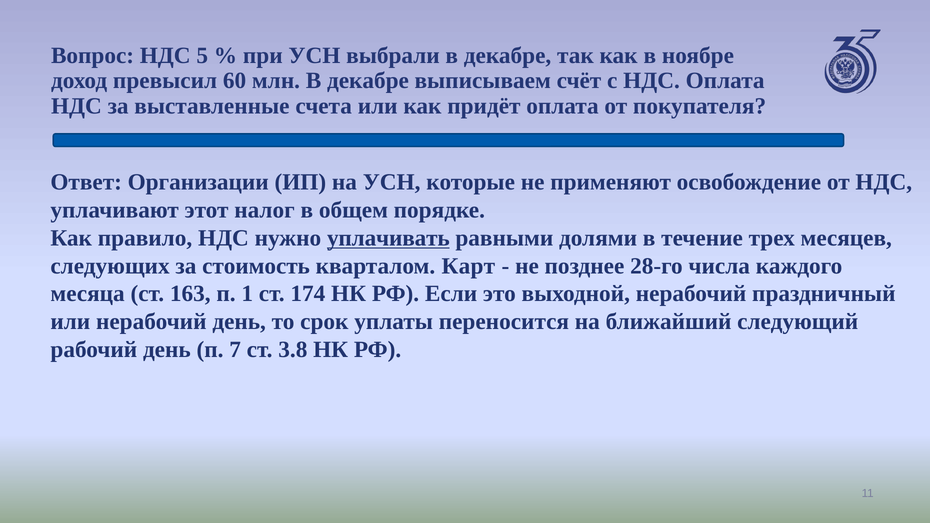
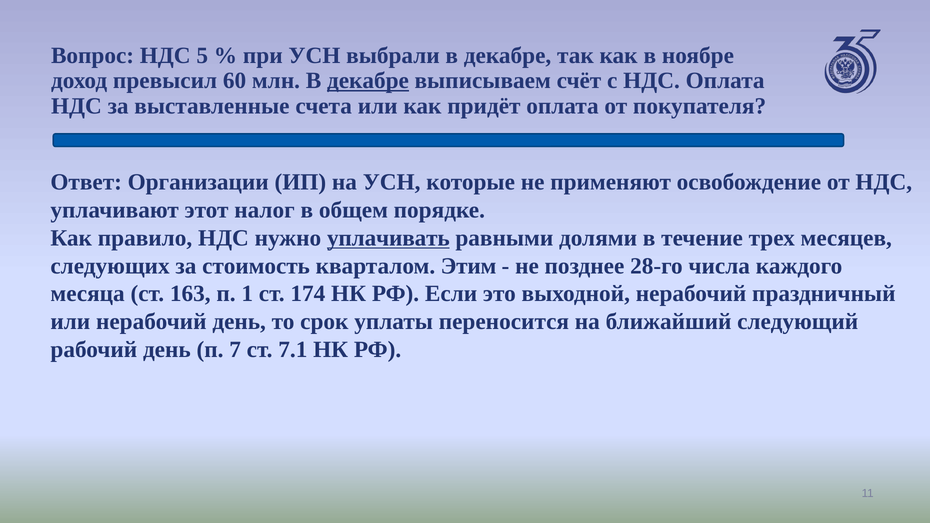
декабре at (368, 81) underline: none -> present
Карт: Карт -> Этим
3.8: 3.8 -> 7.1
